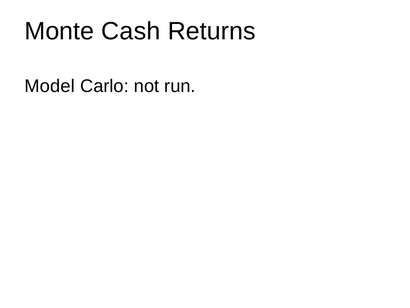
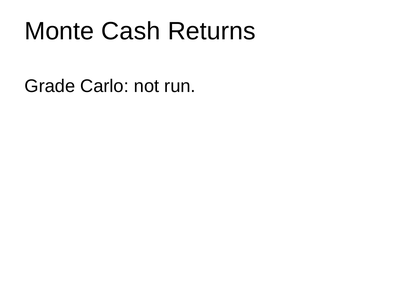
Model: Model -> Grade
